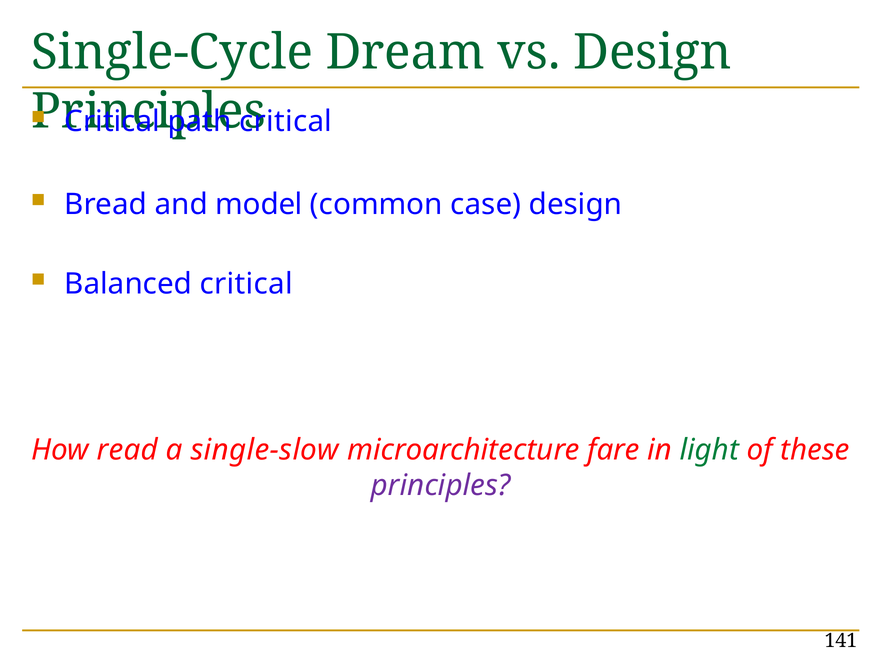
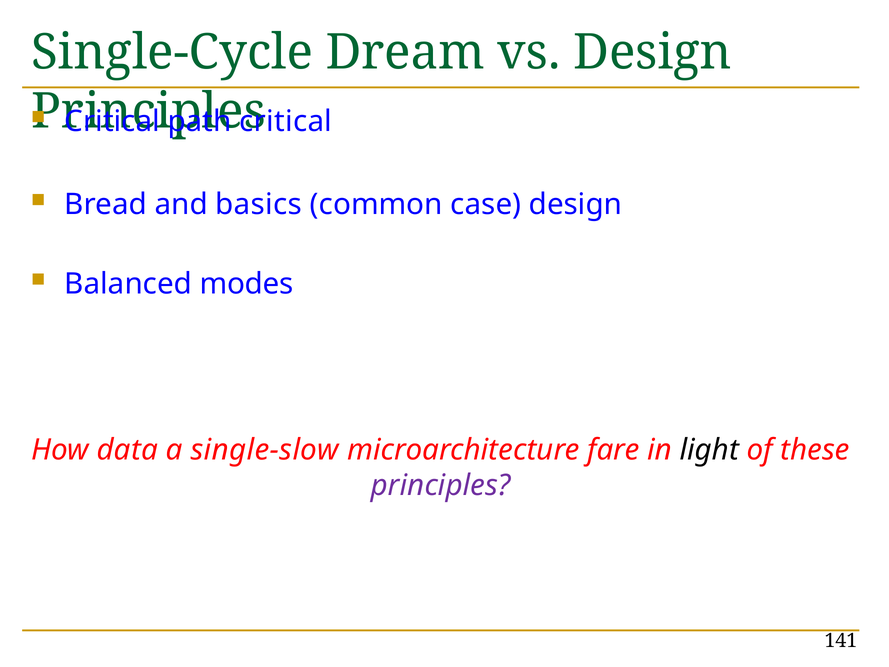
model: model -> basics
Balanced critical: critical -> modes
read: read -> data
light colour: green -> black
